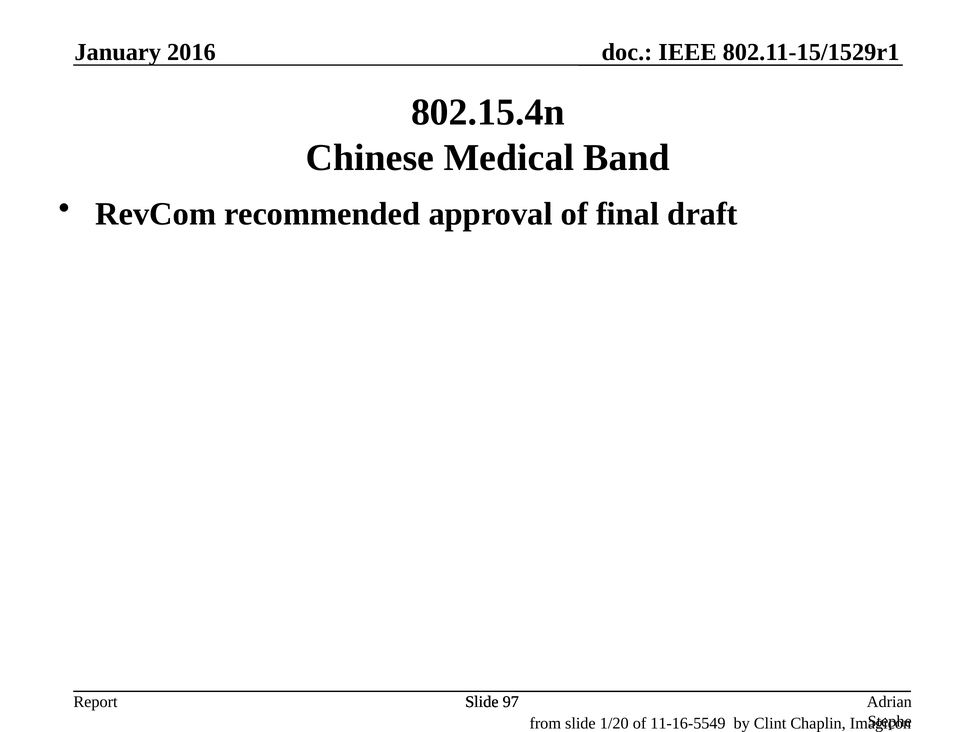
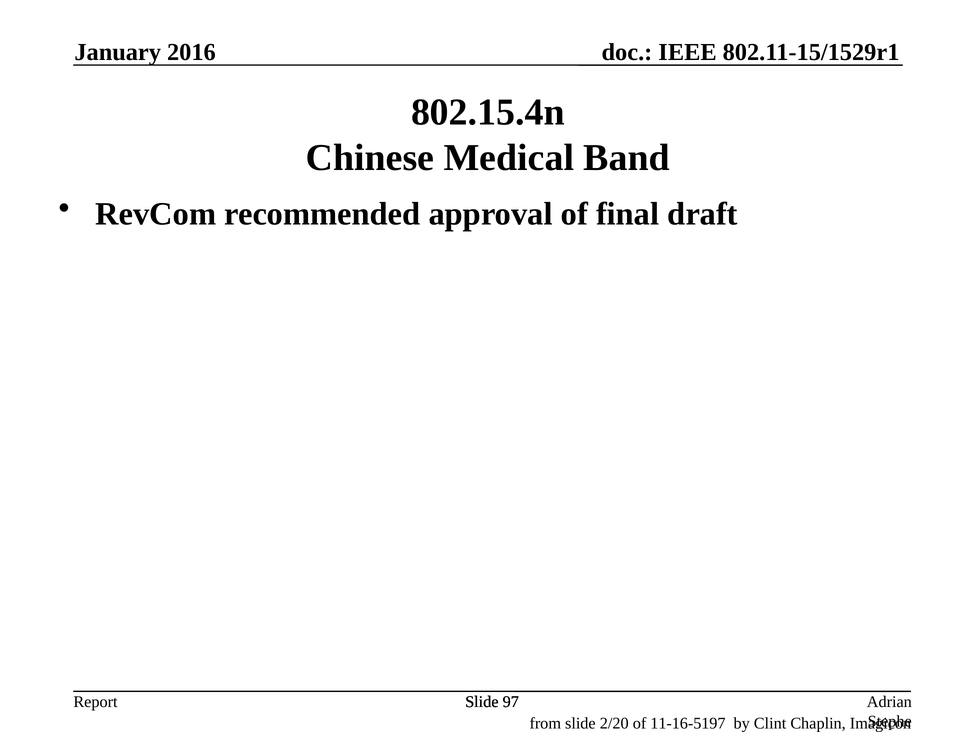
1/20: 1/20 -> 2/20
11-16-5549: 11-16-5549 -> 11-16-5197
